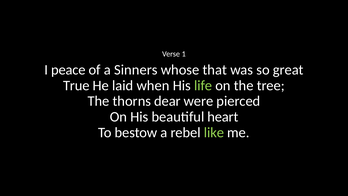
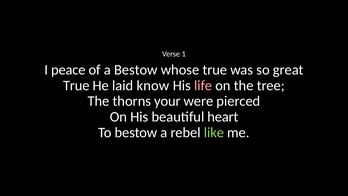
a Sinners: Sinners -> Bestow
whose that: that -> true
when: when -> know
life colour: light green -> pink
dear: dear -> your
